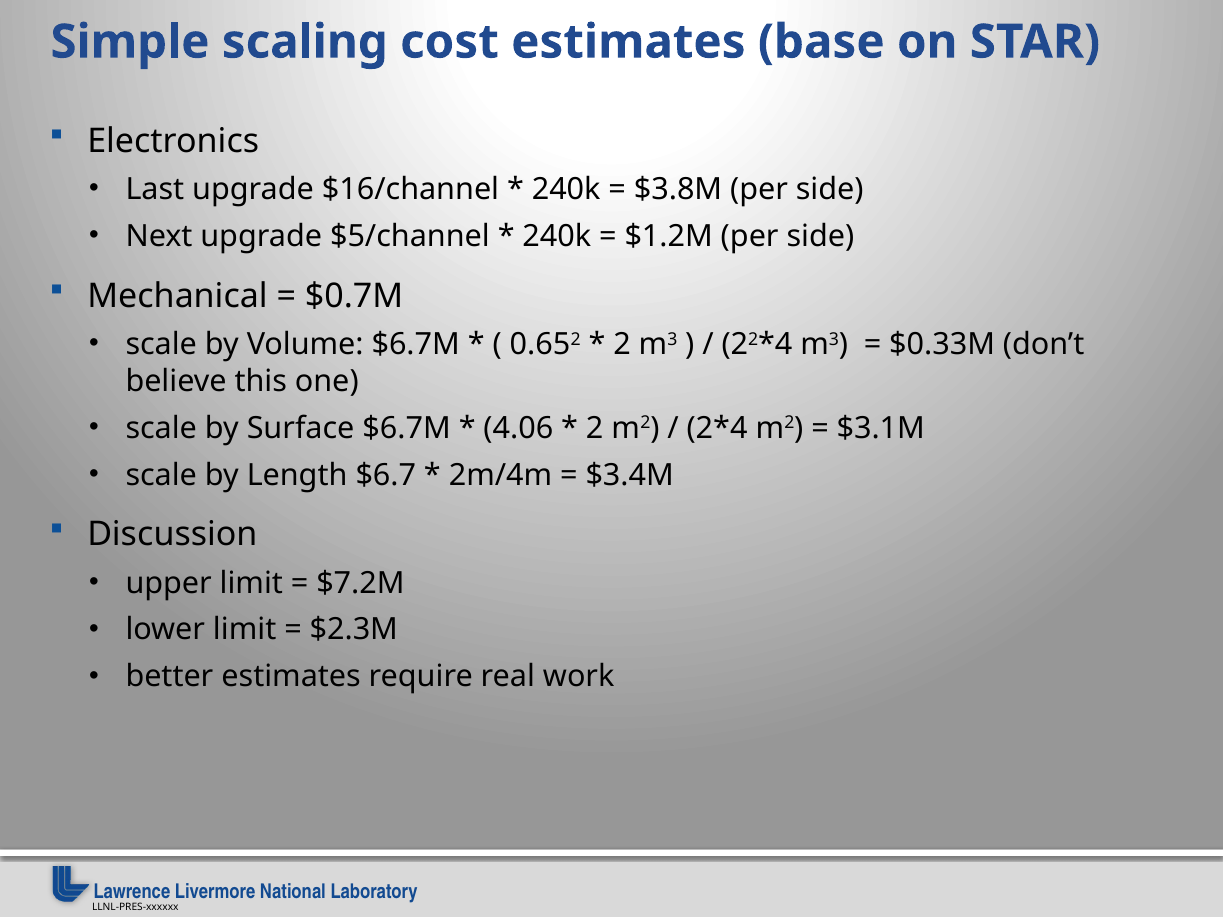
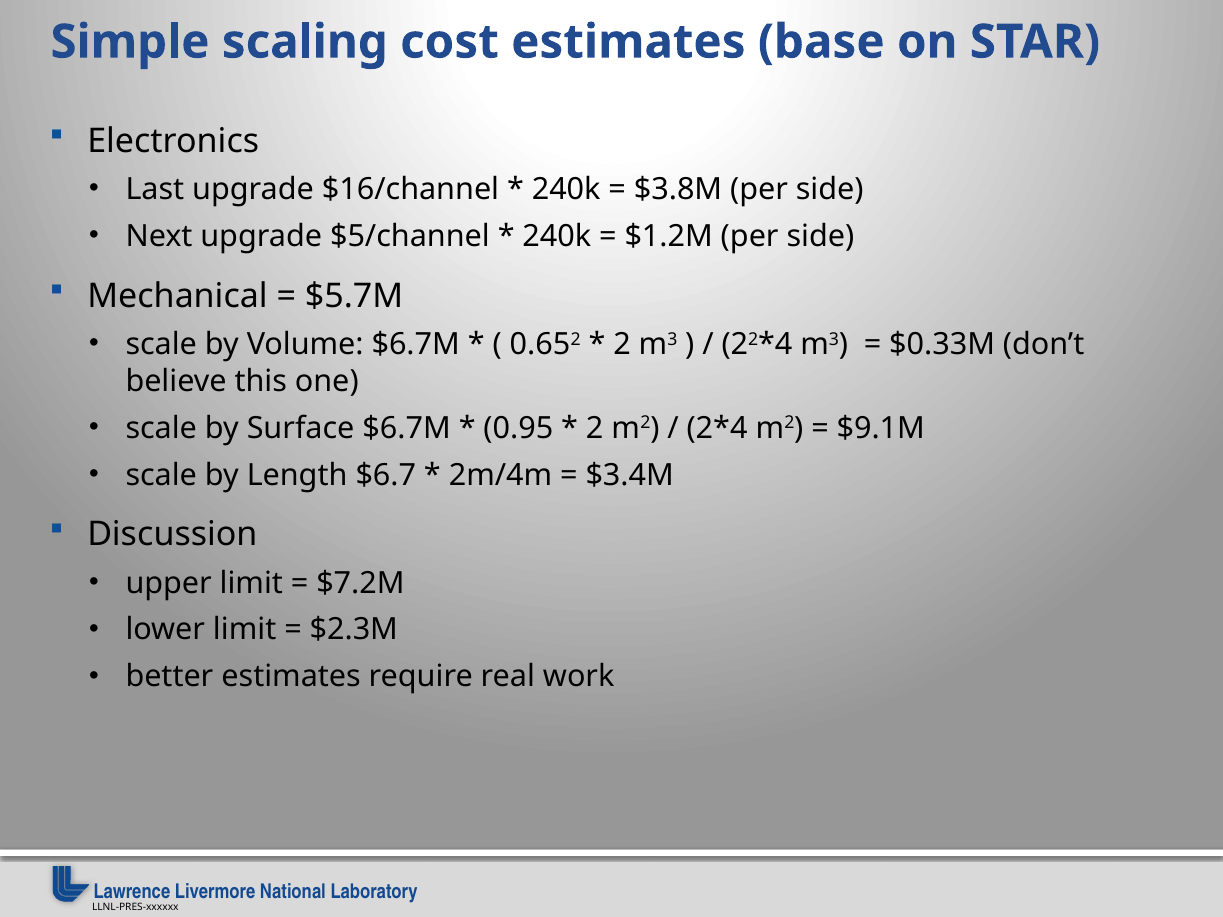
$0.7M: $0.7M -> $5.7M
4.06: 4.06 -> 0.95
$3.1M: $3.1M -> $9.1M
